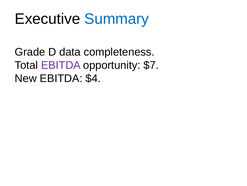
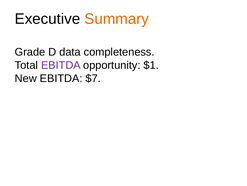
Summary colour: blue -> orange
$7: $7 -> $1
$4: $4 -> $7
